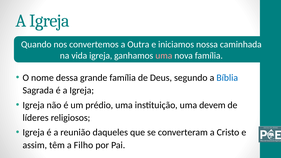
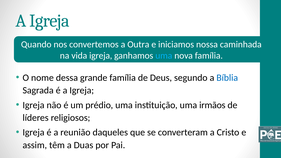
uma at (164, 56) colour: pink -> light blue
devem: devem -> irmãos
Filho: Filho -> Duas
